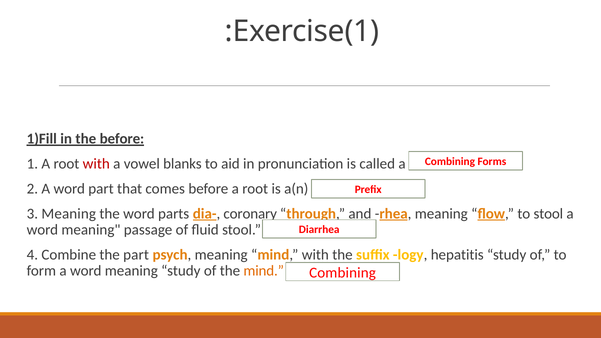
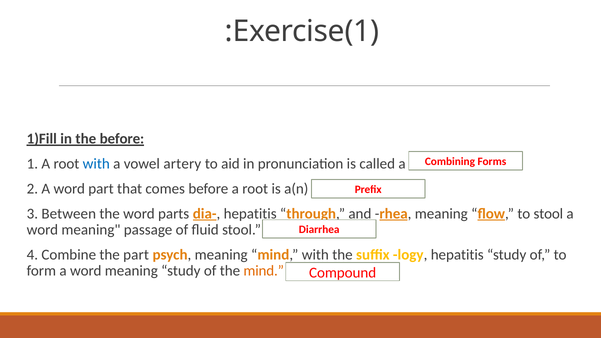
with at (96, 164) colour: red -> blue
blanks: blanks -> artery
3 Meaning: Meaning -> Between
dia- coronary: coronary -> hepatitis
Combining at (343, 273): Combining -> Compound
